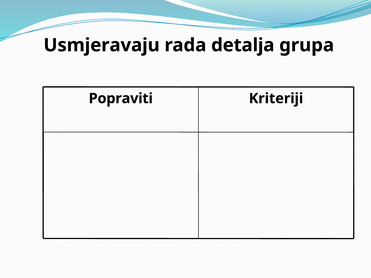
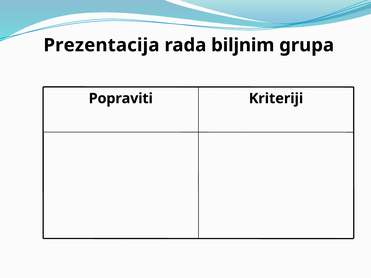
Usmjeravaju: Usmjeravaju -> Prezentacija
detalja: detalja -> biljnim
